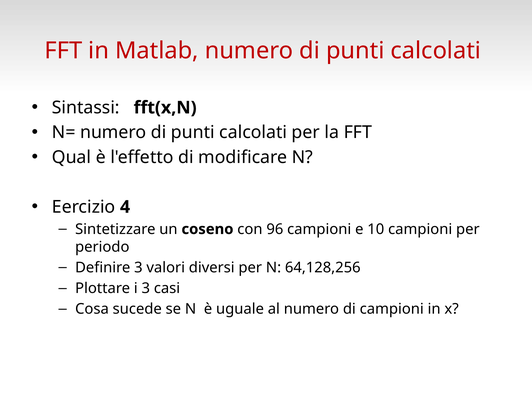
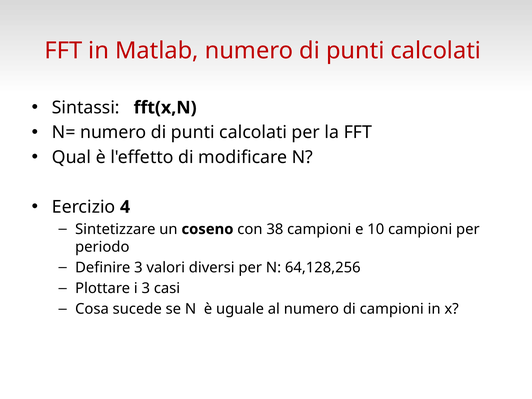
96: 96 -> 38
